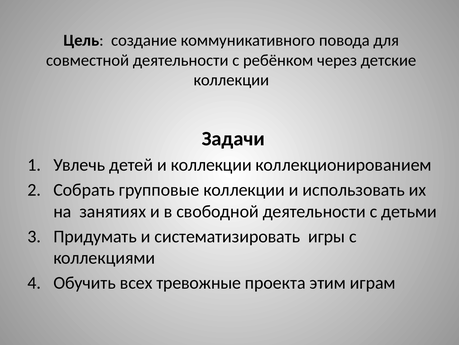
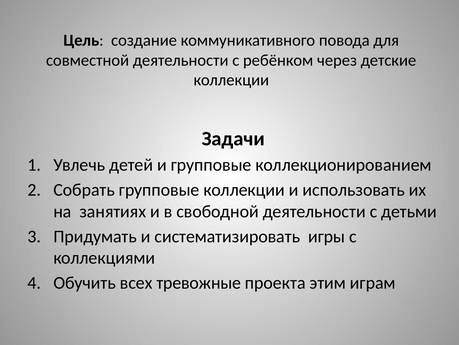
и коллекции: коллекции -> групповые
